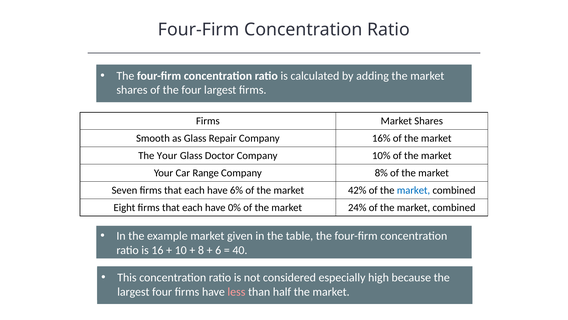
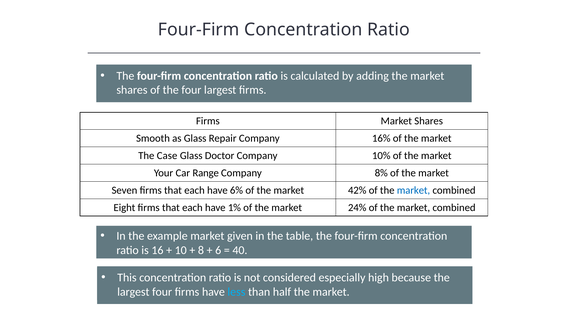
The Your: Your -> Case
0%: 0% -> 1%
less colour: pink -> light blue
